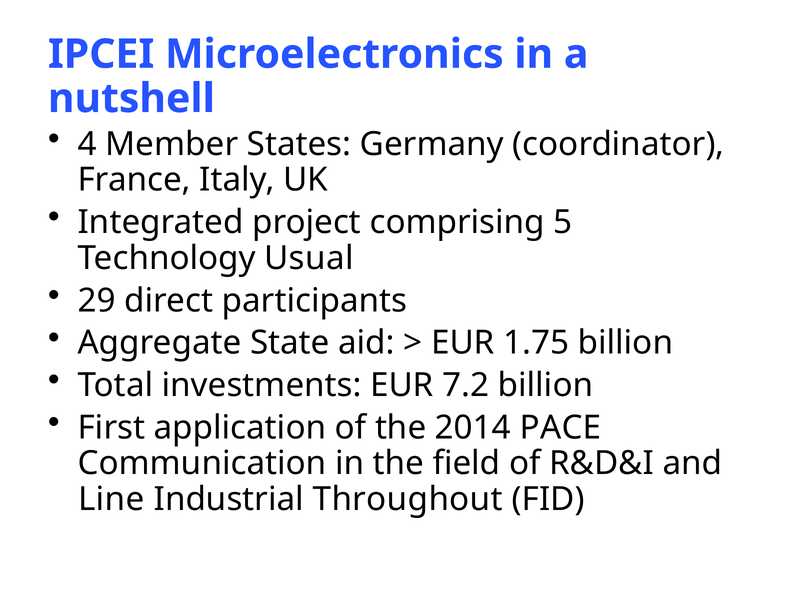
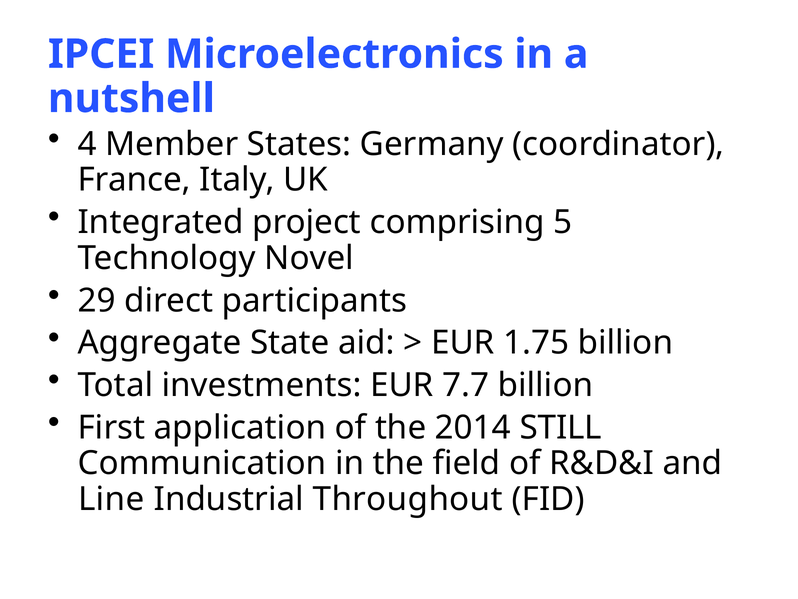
Usual: Usual -> Novel
7.2: 7.2 -> 7.7
PACE: PACE -> STILL
